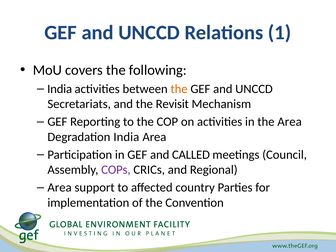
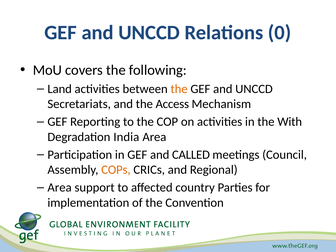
1: 1 -> 0
India at (60, 89): India -> Land
Revisit: Revisit -> Access
the Area: Area -> With
COPs colour: purple -> orange
